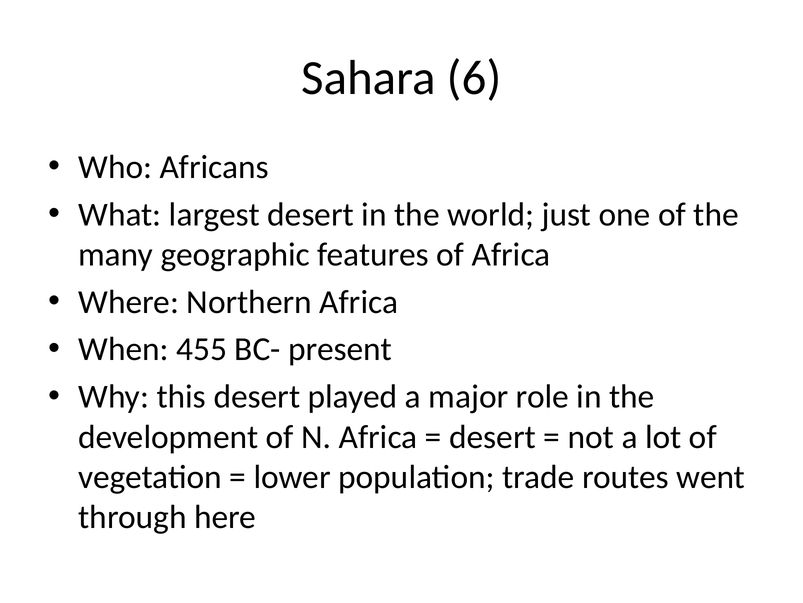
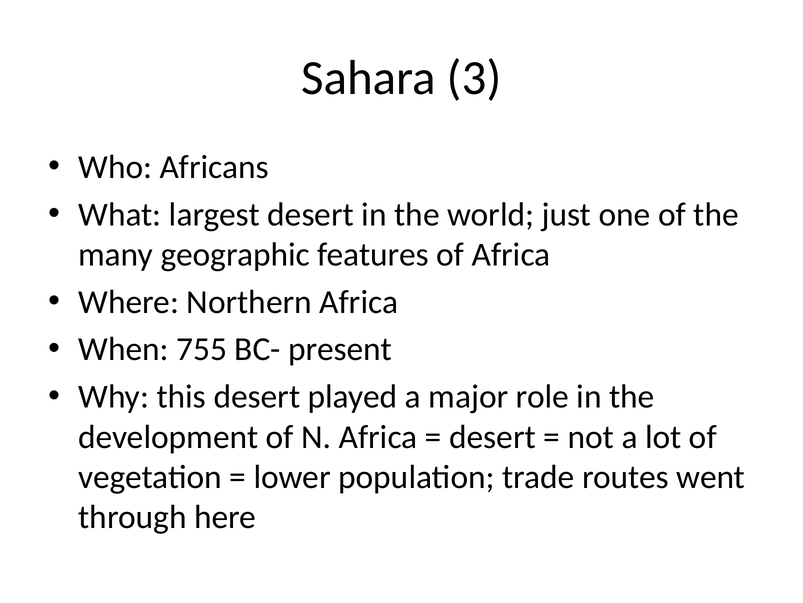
6: 6 -> 3
455: 455 -> 755
